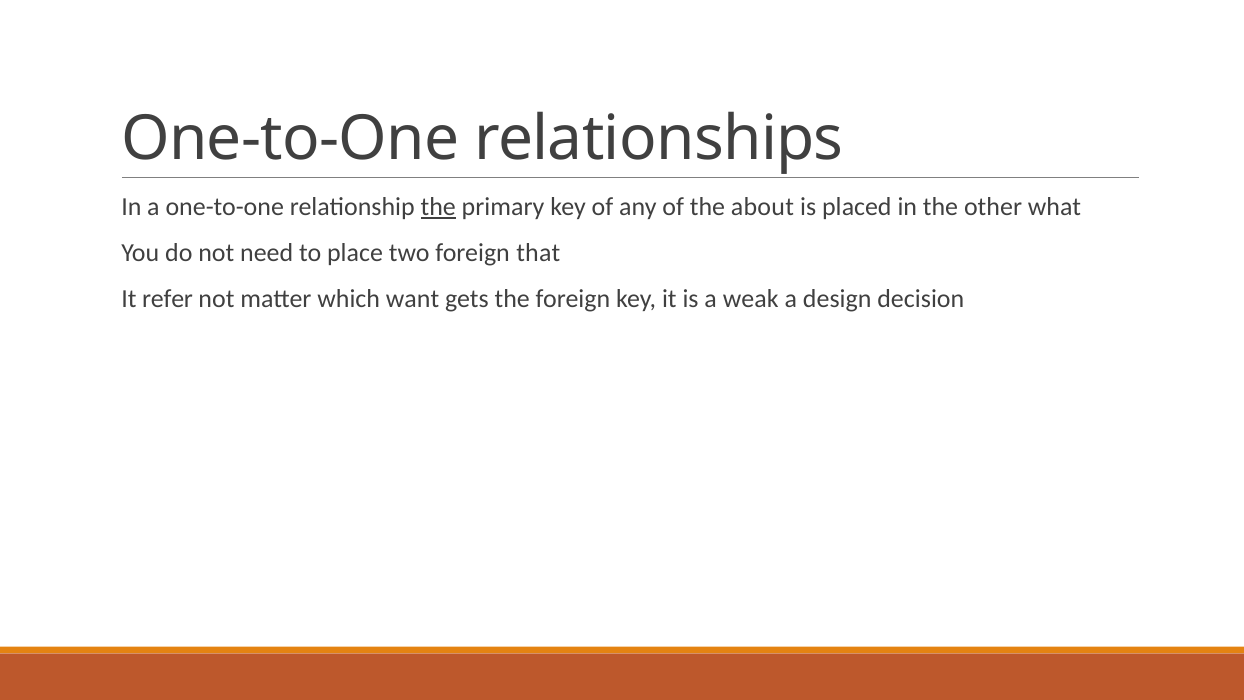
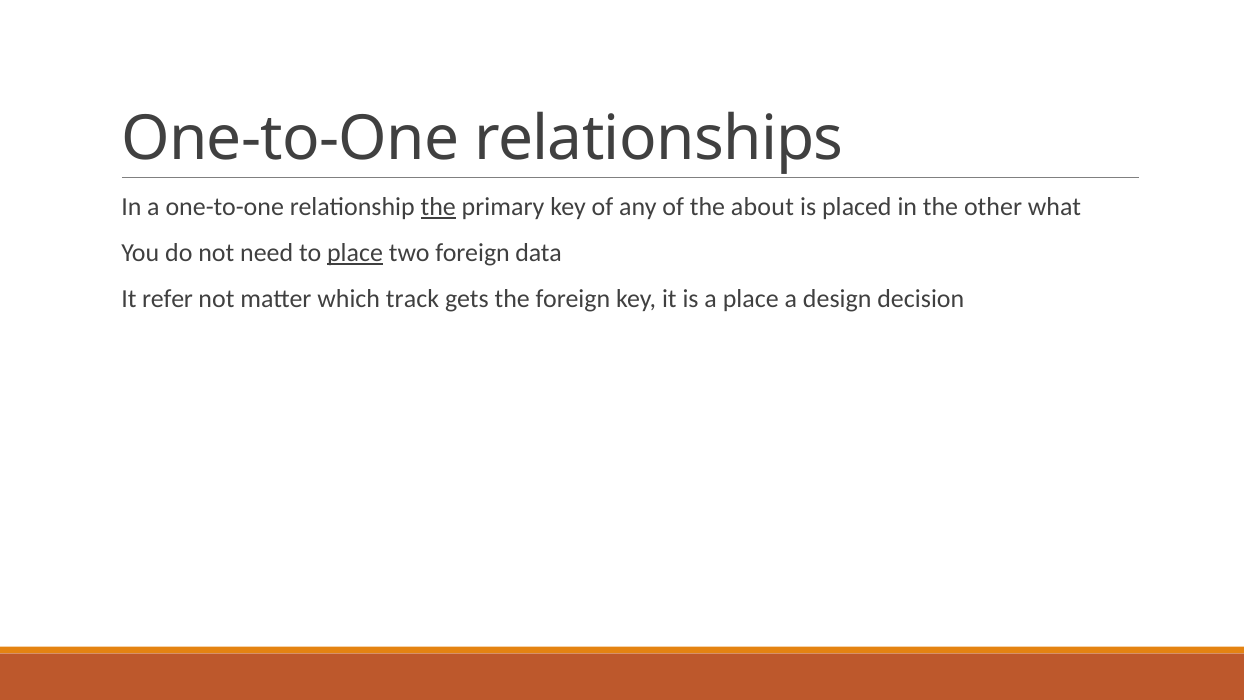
place at (355, 253) underline: none -> present
that: that -> data
want: want -> track
a weak: weak -> place
